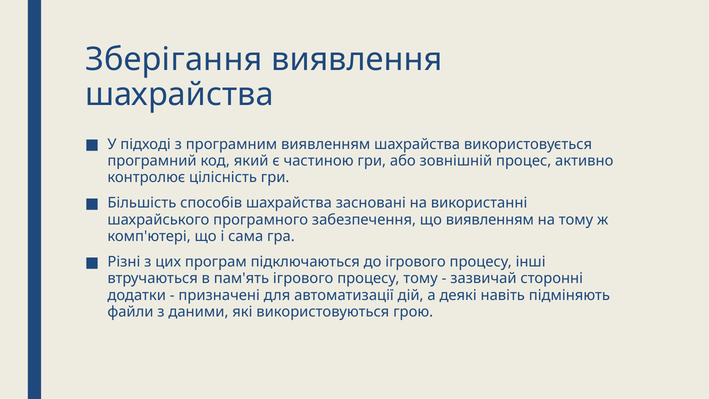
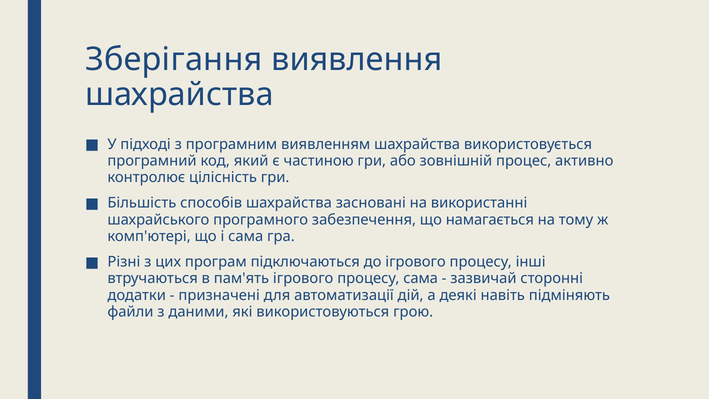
що виявленням: виявленням -> намагається
процесу тому: тому -> сама
